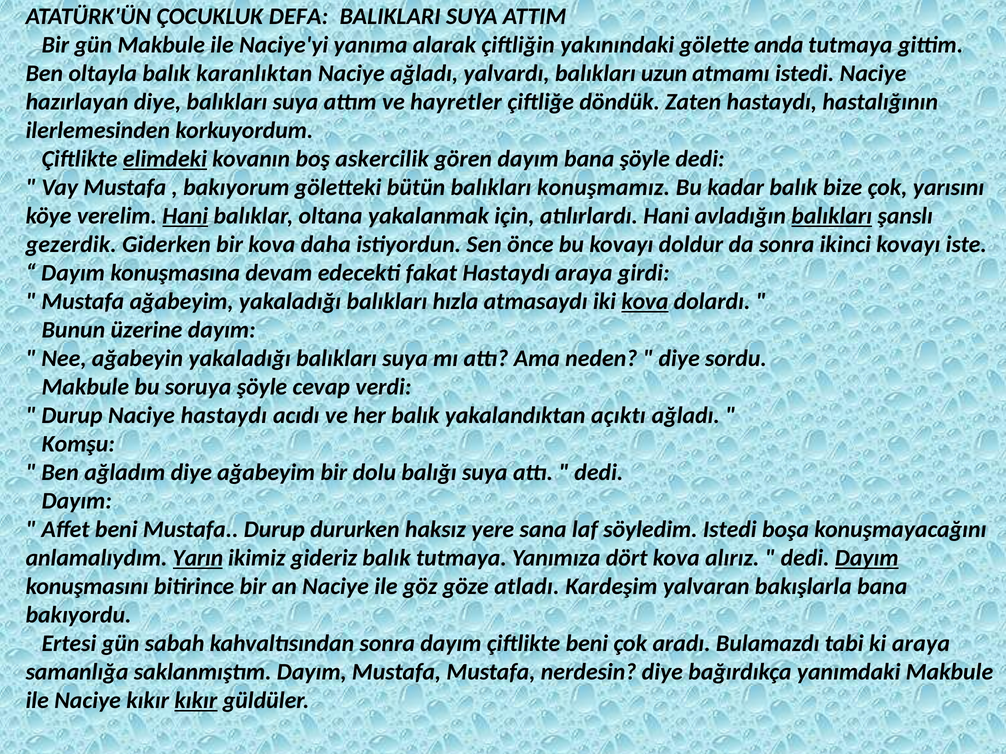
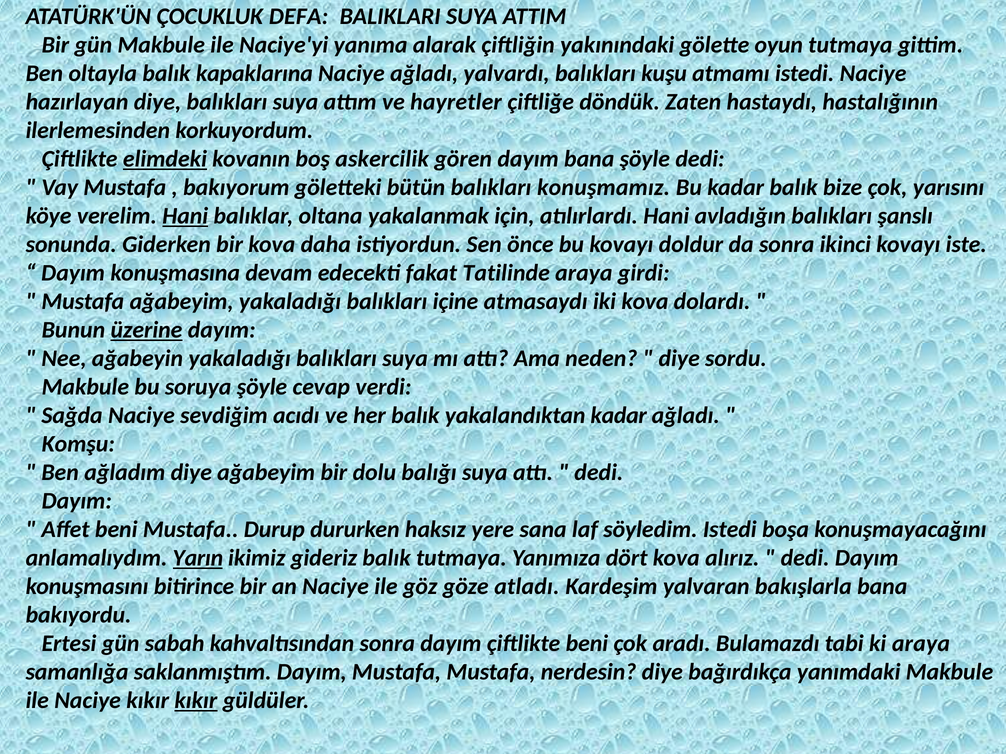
anda: anda -> oyun
karanlıktan: karanlıktan -> kapaklarına
uzun: uzun -> kuşu
balıkları at (832, 216) underline: present -> none
gezerdik: gezerdik -> sonunda
fakat Hastaydı: Hastaydı -> Tatilinde
hızla: hızla -> içine
kova at (645, 302) underline: present -> none
üzerine underline: none -> present
Durup at (72, 416): Durup -> Sağda
Naciye hastaydı: hastaydı -> sevdiğim
yakalandıktan açıktı: açıktı -> kadar
Dayım at (867, 558) underline: present -> none
